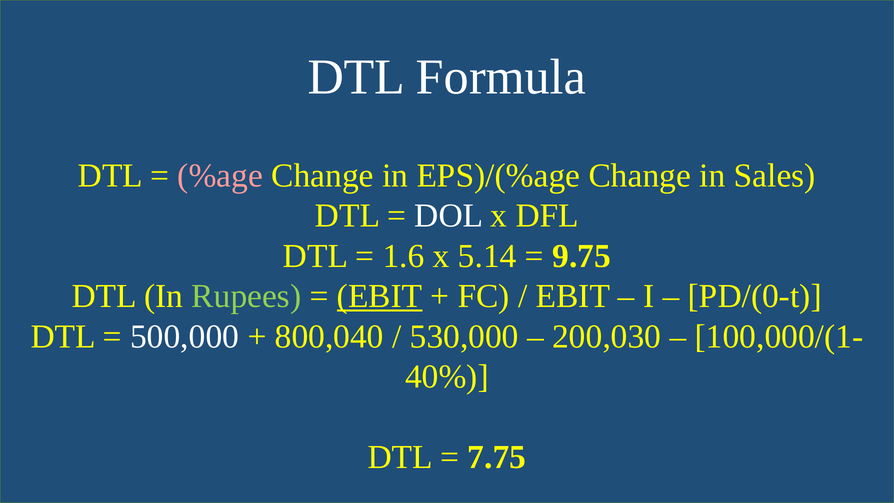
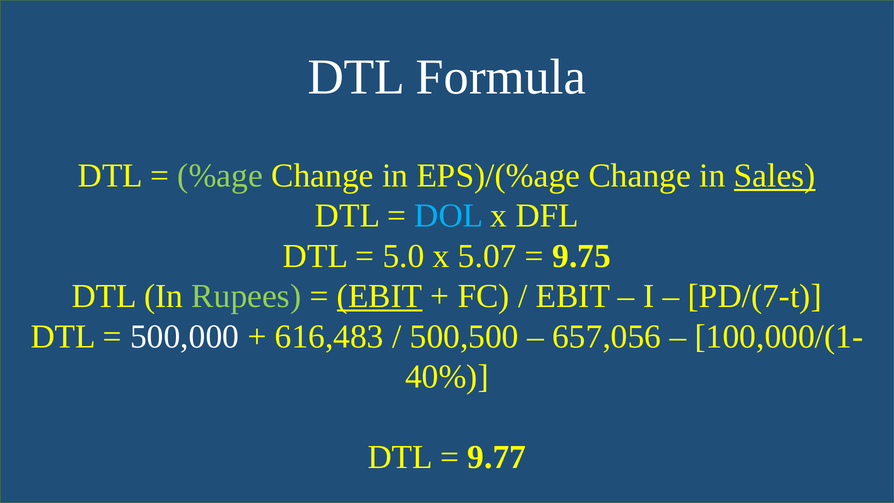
%age colour: pink -> light green
Sales underline: none -> present
DOL colour: white -> light blue
1.6: 1.6 -> 5.0
5.14: 5.14 -> 5.07
PD/(0-t: PD/(0-t -> PD/(7-t
800,040: 800,040 -> 616,483
530,000: 530,000 -> 500,500
200,030: 200,030 -> 657,056
7.75: 7.75 -> 9.77
